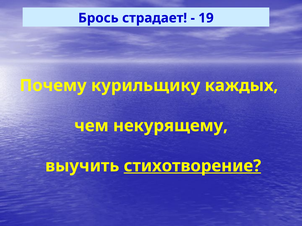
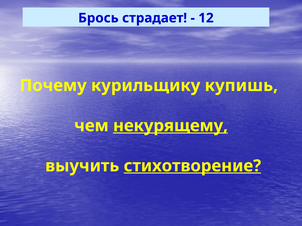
19: 19 -> 12
каждых: каждых -> купишь
некурящему underline: none -> present
